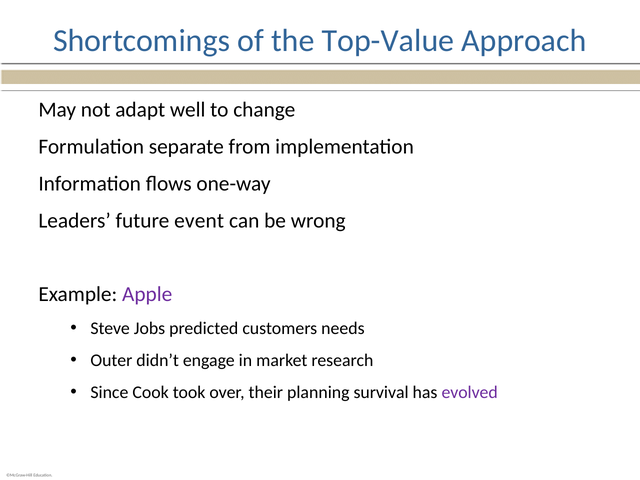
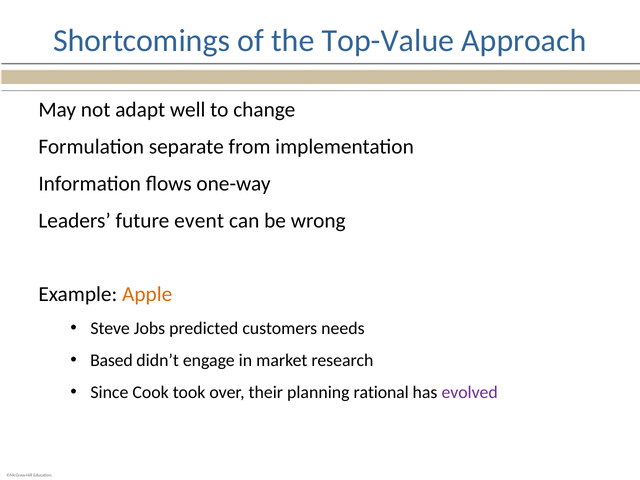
Apple colour: purple -> orange
Outer: Outer -> Based
survival: survival -> rational
